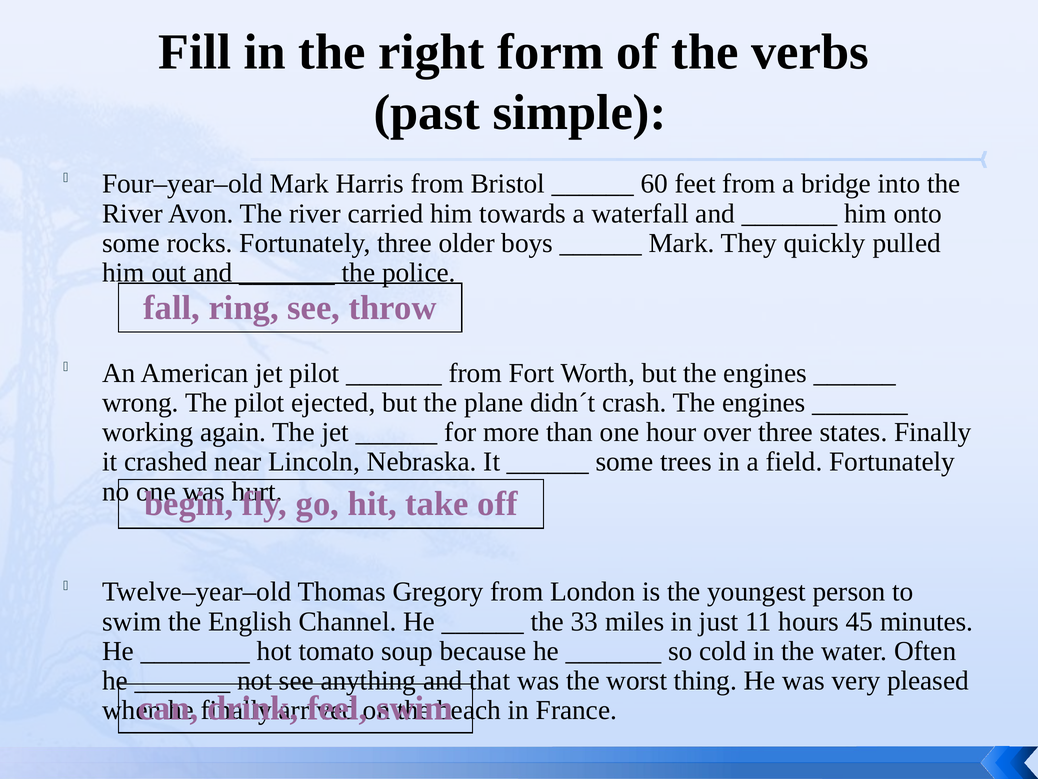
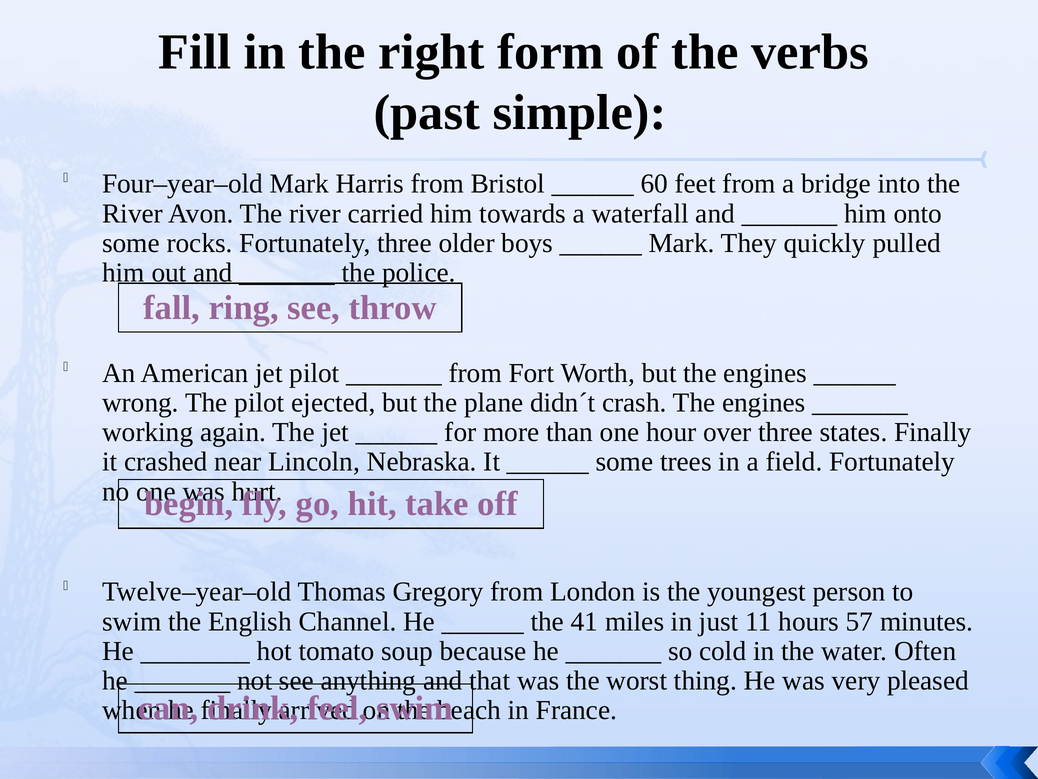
33: 33 -> 41
45: 45 -> 57
